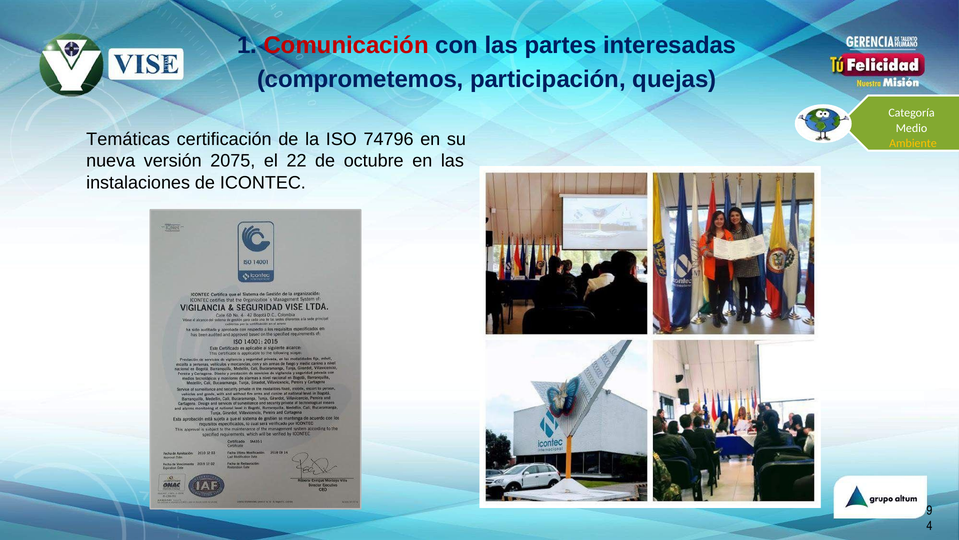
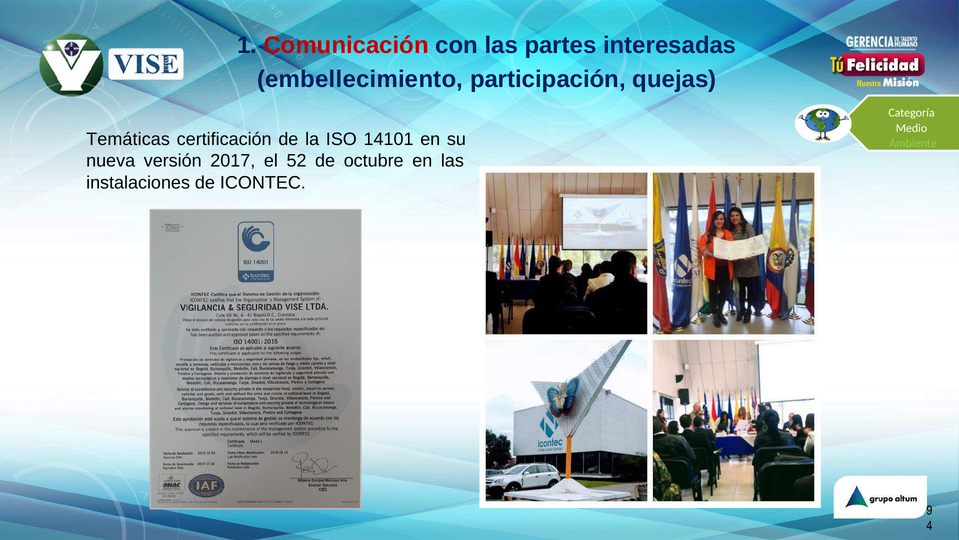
comprometemos: comprometemos -> embellecimiento
74796: 74796 -> 14101
Ambiente colour: yellow -> light green
2075: 2075 -> 2017
22: 22 -> 52
